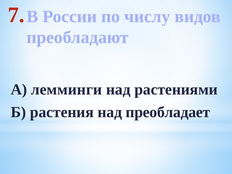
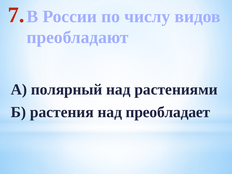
лемминги: лемминги -> полярный
